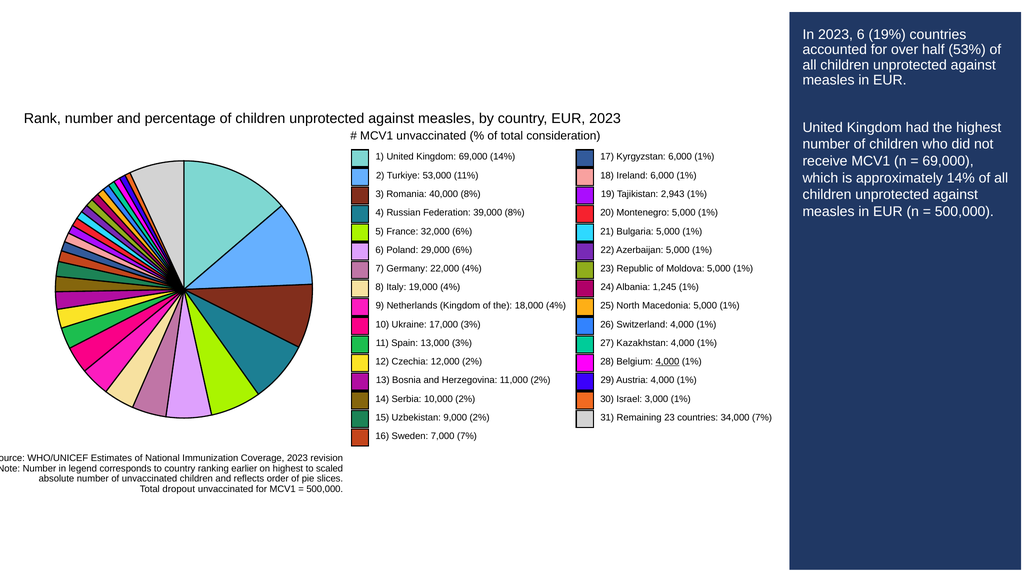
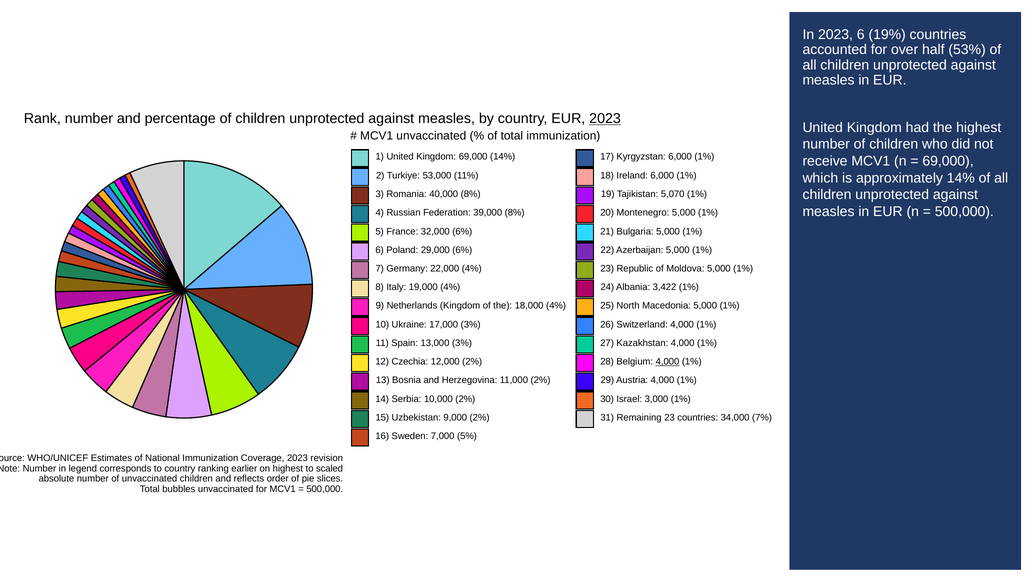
2023 at (605, 118) underline: none -> present
total consideration: consideration -> immunization
2,943: 2,943 -> 5,070
1,245: 1,245 -> 3,422
7,000 7%: 7% -> 5%
dropout: dropout -> bubbles
